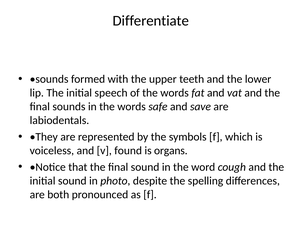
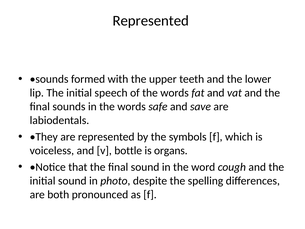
Differentiate at (151, 21): Differentiate -> Represented
found: found -> bottle
